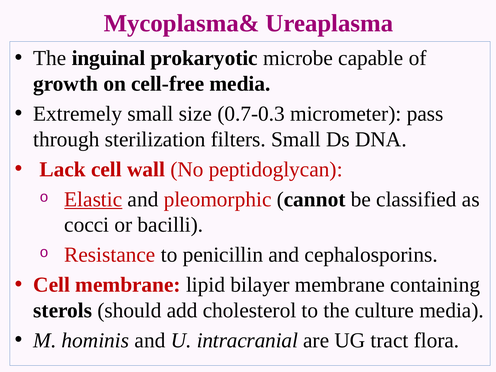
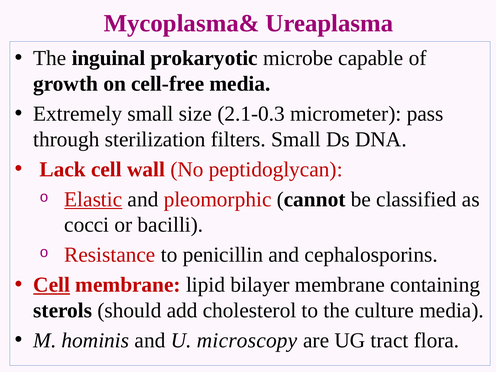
0.7-0.3: 0.7-0.3 -> 2.1-0.3
Cell at (52, 285) underline: none -> present
intracranial: intracranial -> microscopy
